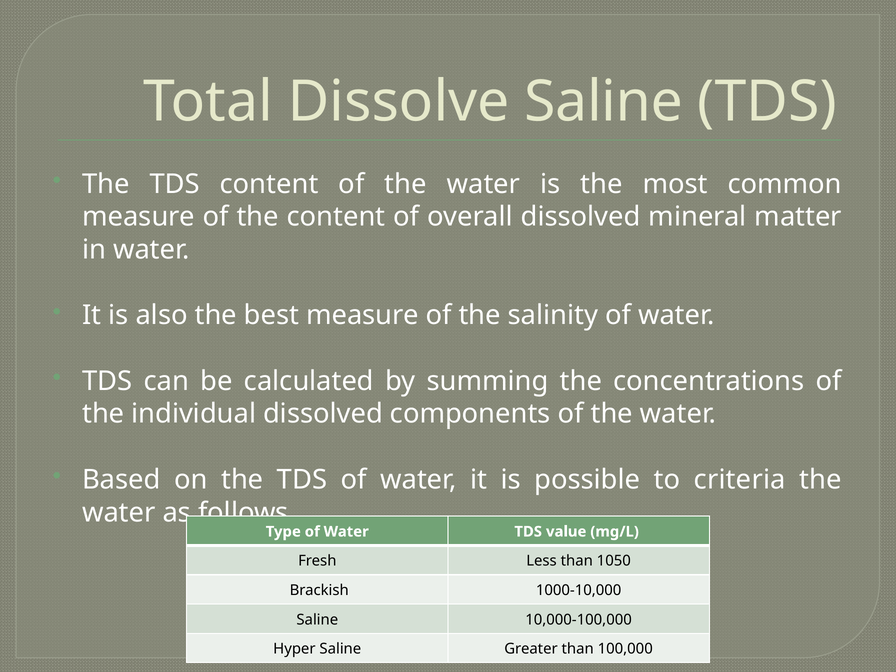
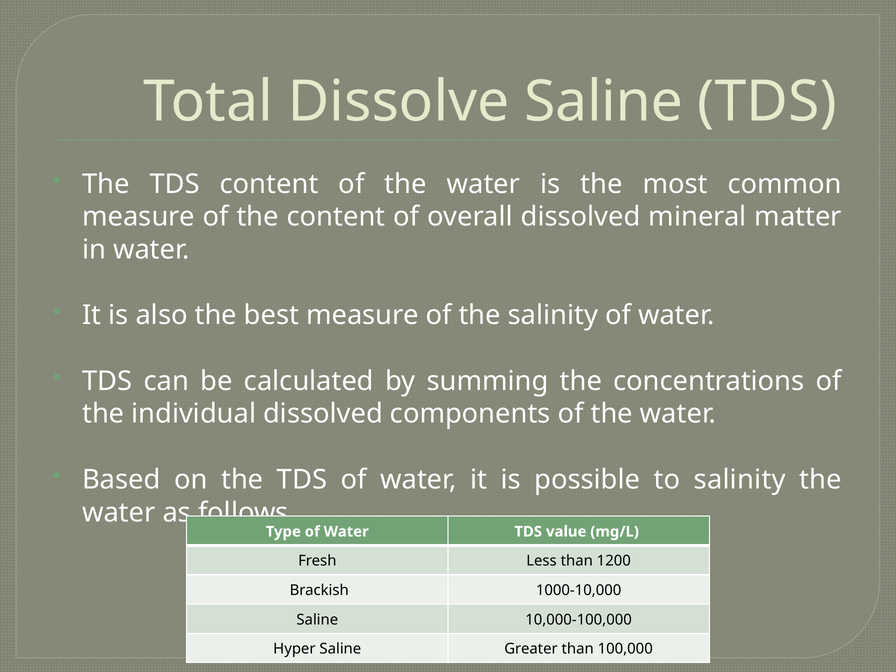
to criteria: criteria -> salinity
1050: 1050 -> 1200
